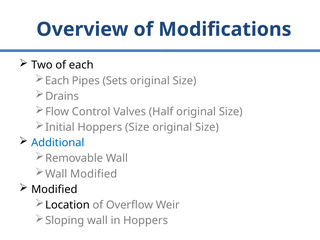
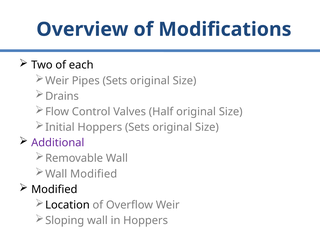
Each at (57, 81): Each -> Weir
Hoppers Size: Size -> Sets
Additional colour: blue -> purple
